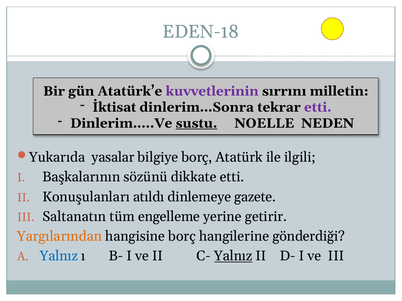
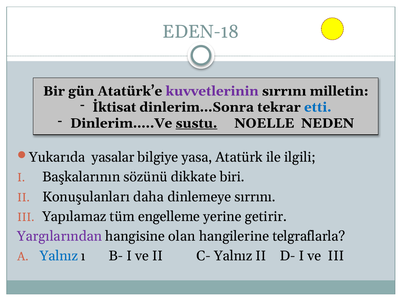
etti at (318, 107) colour: purple -> blue
bilgiye borç: borç -> yasa
dikkate etti: etti -> biri
atıldı: atıldı -> daha
dinlemeye gazete: gazete -> sırrını
Saltanatın: Saltanatın -> Yapılamaz
Yargılarından colour: orange -> purple
hangisine borç: borç -> olan
gönderdiği: gönderdiği -> telgraflarla
Yalnız at (233, 256) underline: present -> none
